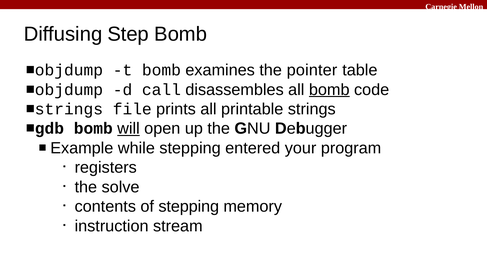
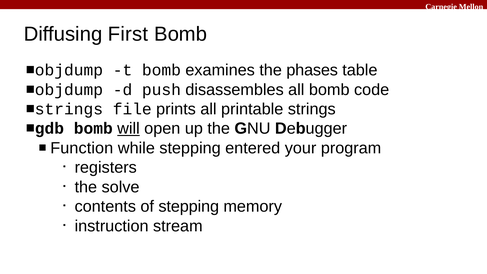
Step: Step -> First
pointer: pointer -> phases
call: call -> push
bomb at (329, 90) underline: present -> none
Example: Example -> Function
